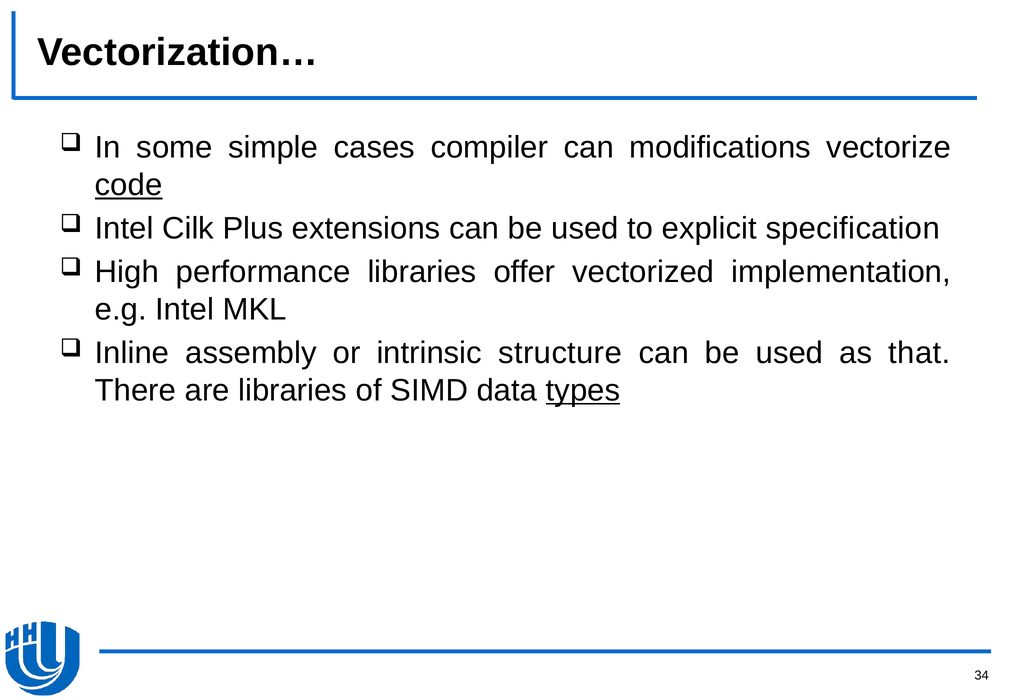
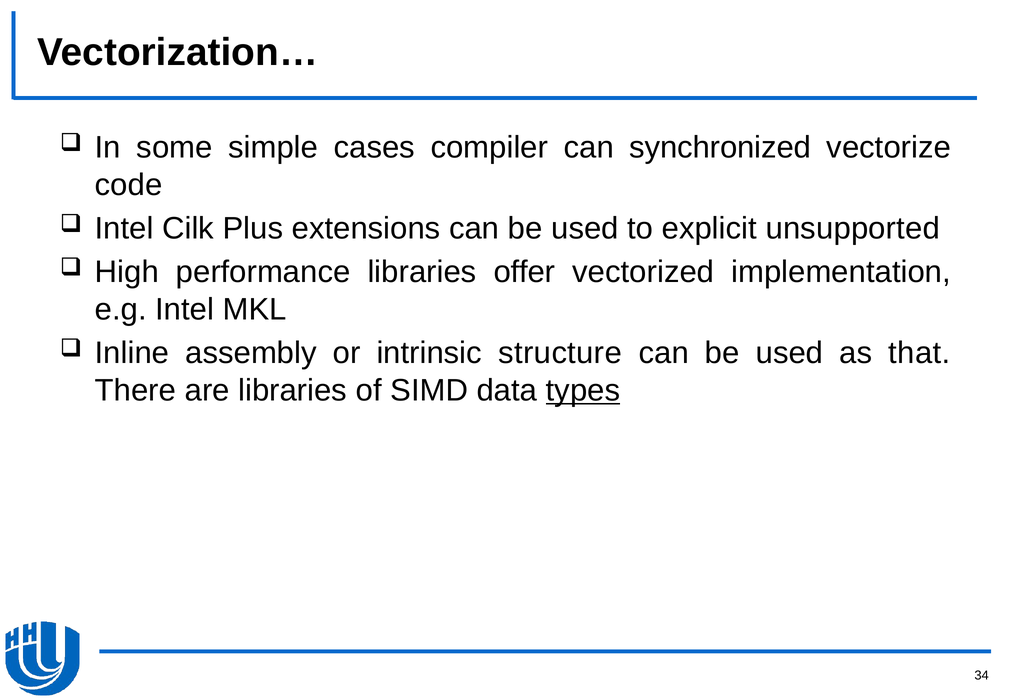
modifications: modifications -> synchronized
code underline: present -> none
specification: specification -> unsupported
